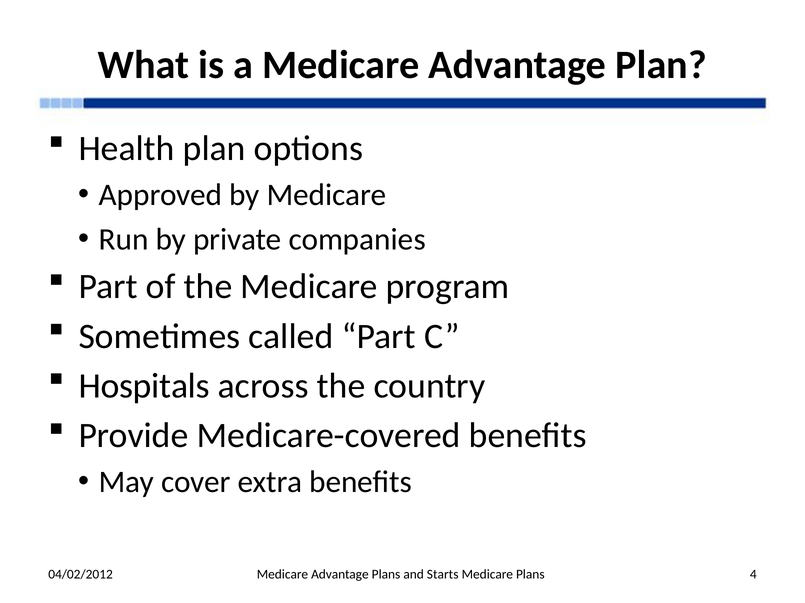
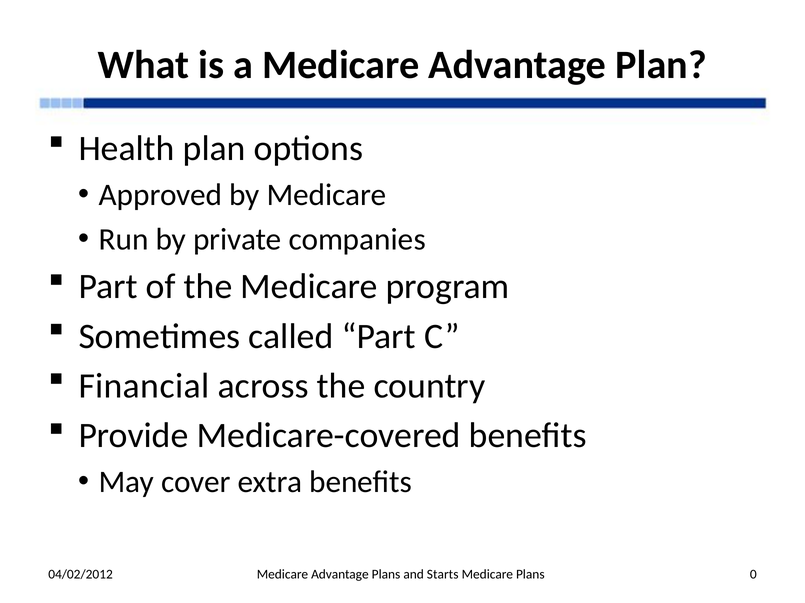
Hospitals: Hospitals -> Financial
4: 4 -> 0
